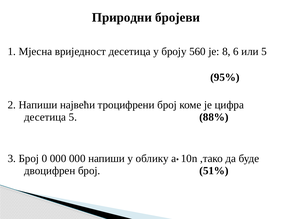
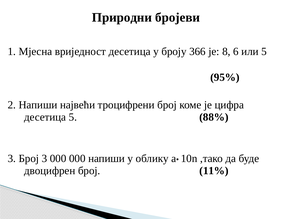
560: 560 -> 366
Број 0: 0 -> 3
51%: 51% -> 11%
